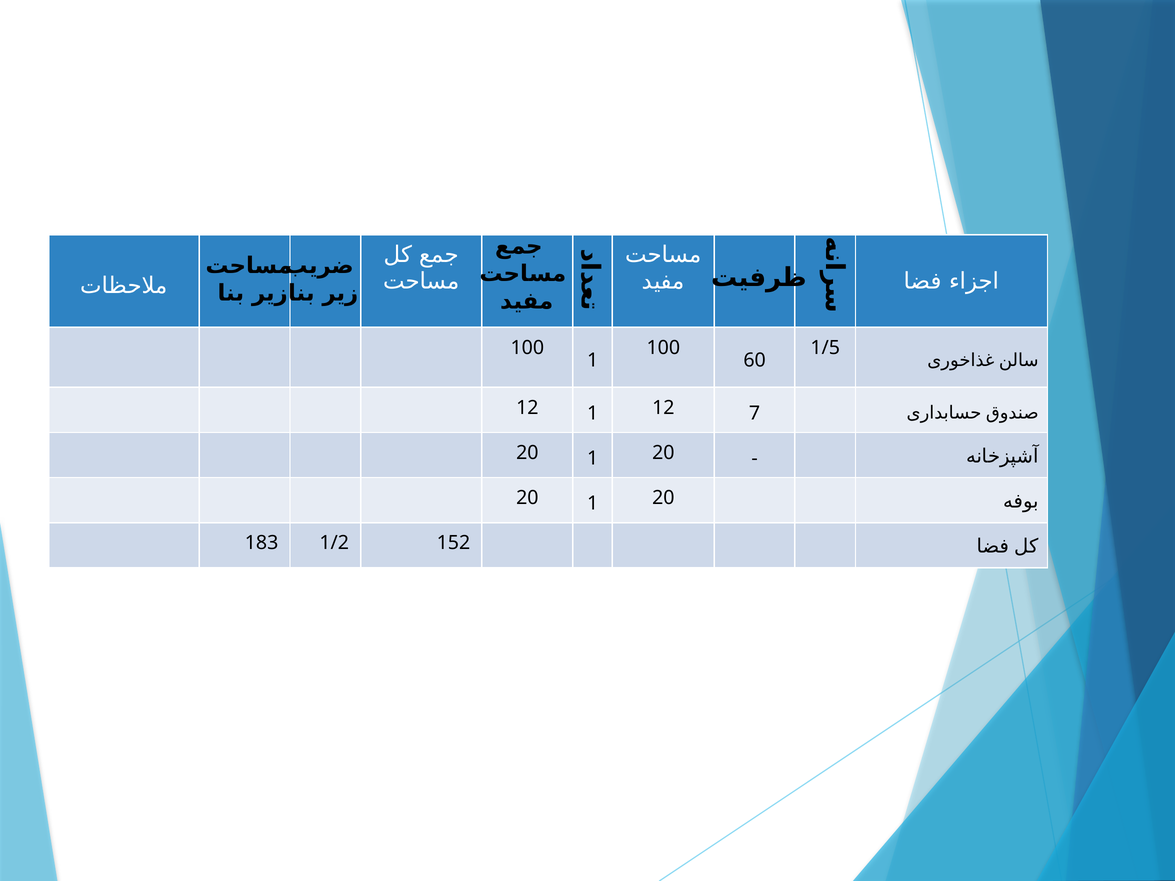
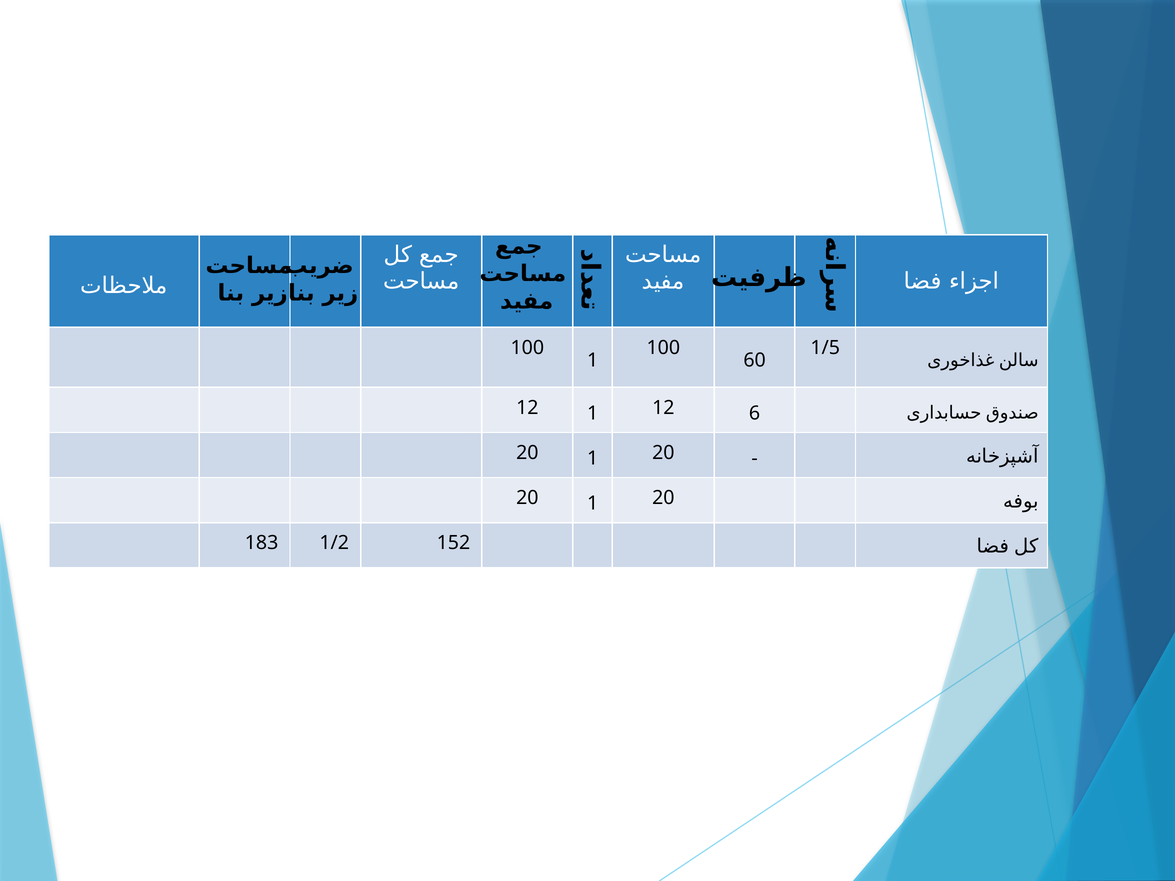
7: 7 -> 6
